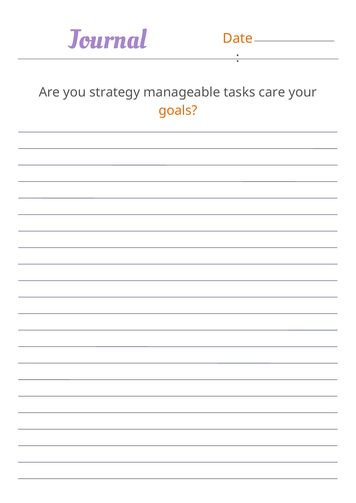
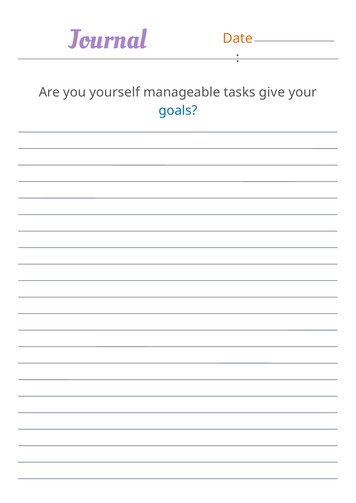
strategy: strategy -> yourself
care: care -> give
goals colour: orange -> blue
